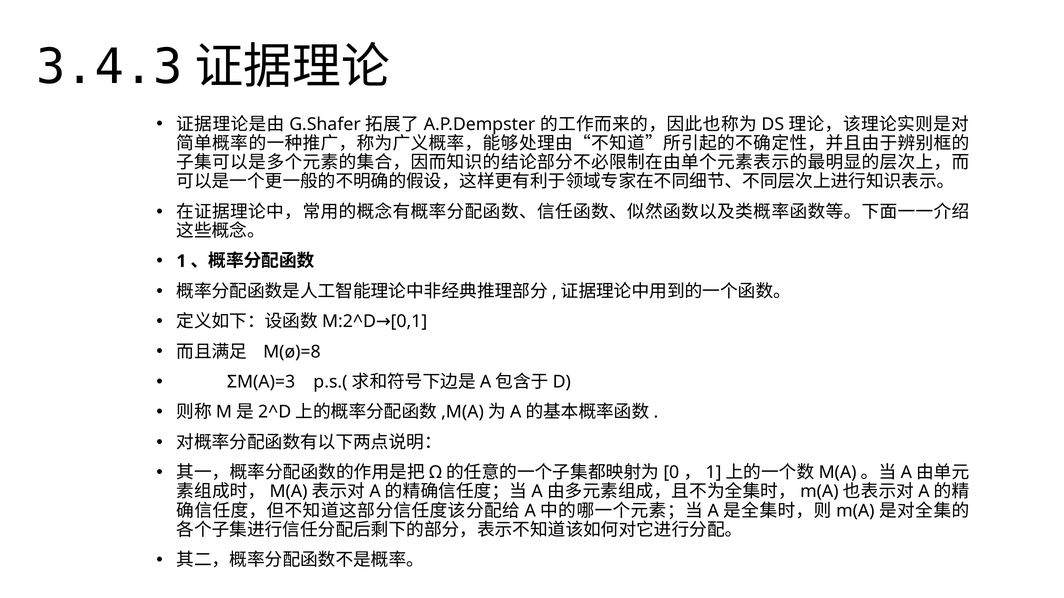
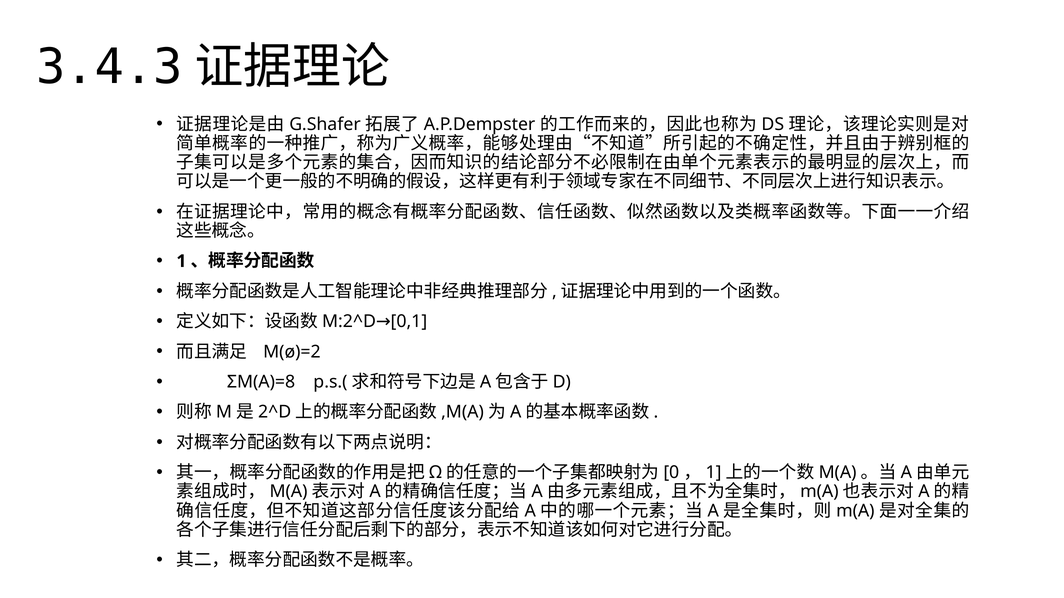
M(ø)=8: M(ø)=8 -> M(ø)=2
ΣM(A)=3: ΣM(A)=3 -> ΣM(A)=8
